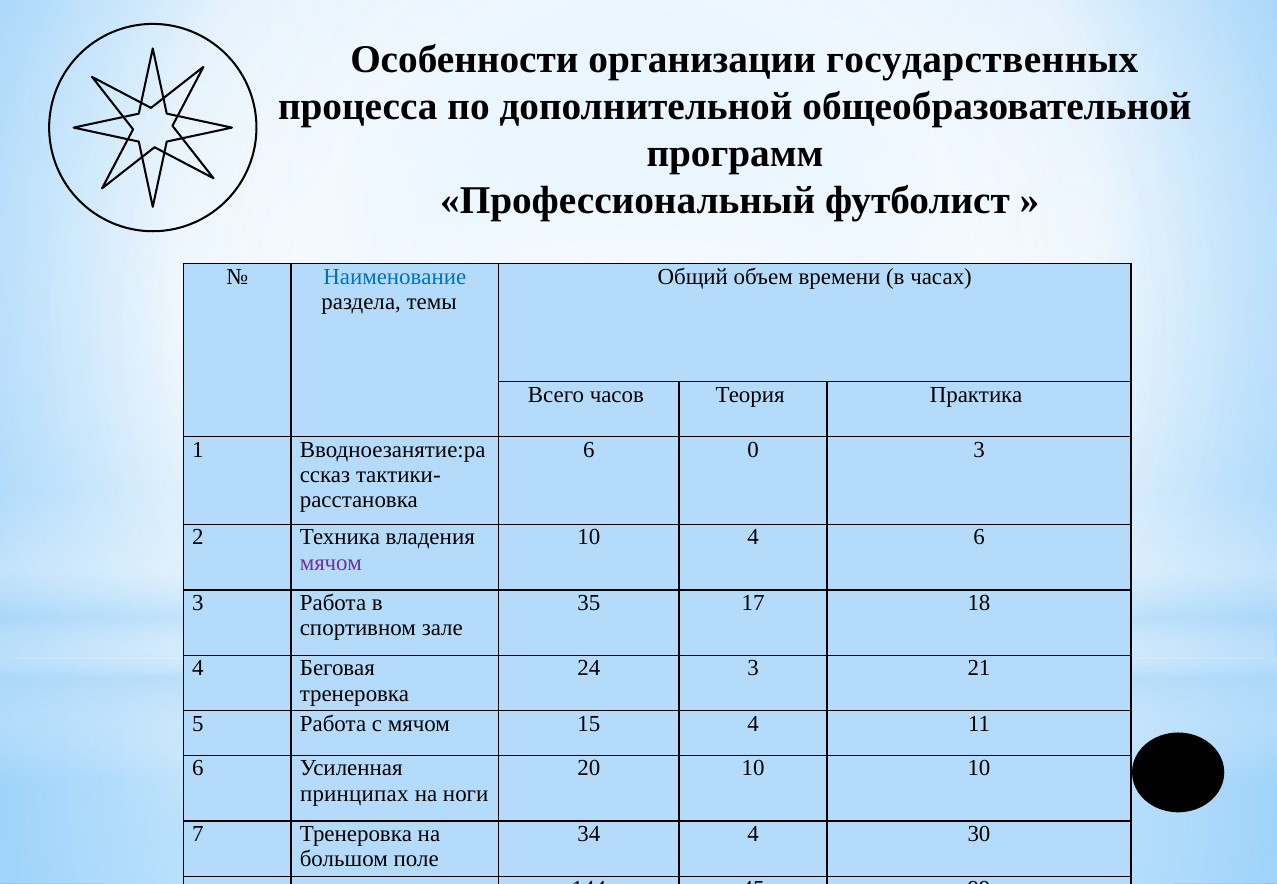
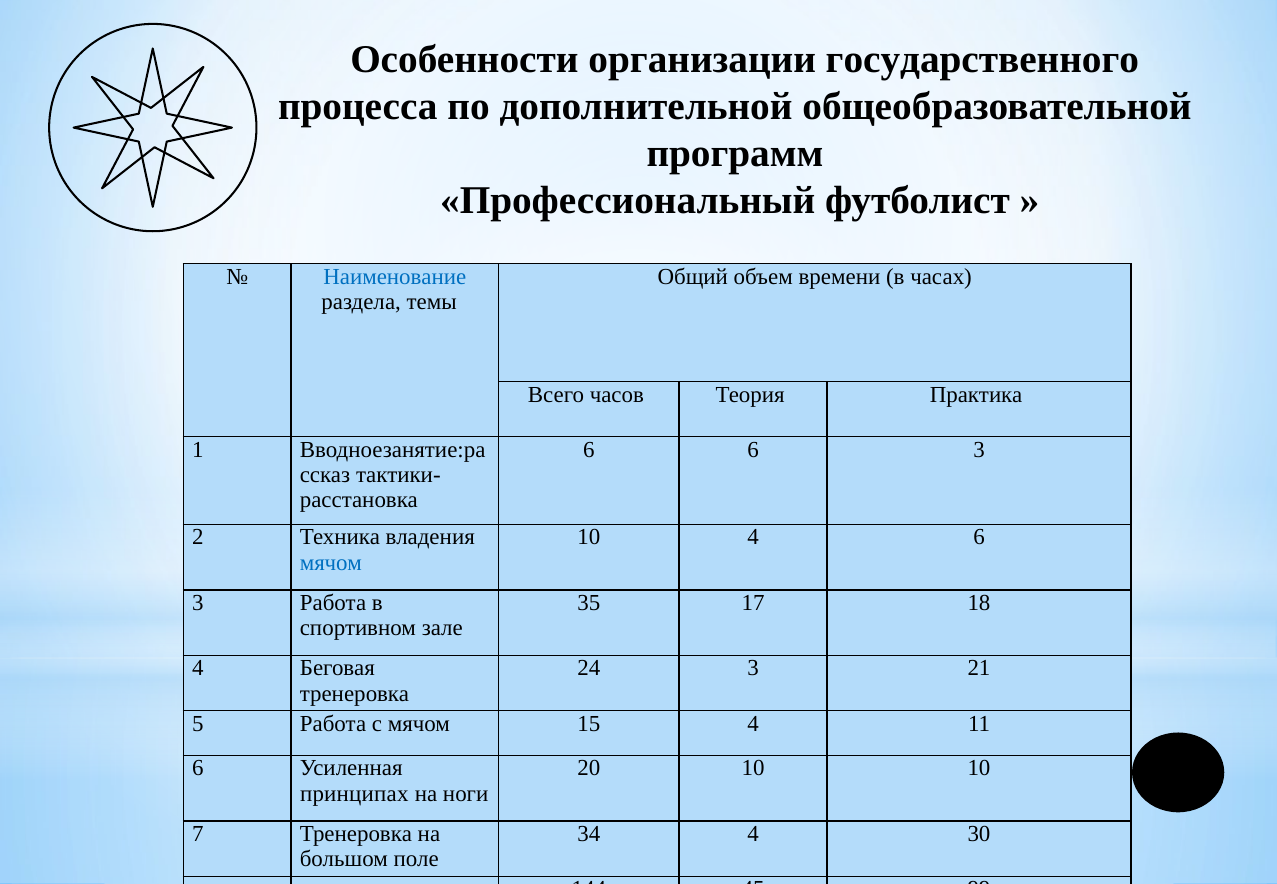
государственных: государственных -> государственного
6 0: 0 -> 6
мячом at (331, 563) colour: purple -> blue
